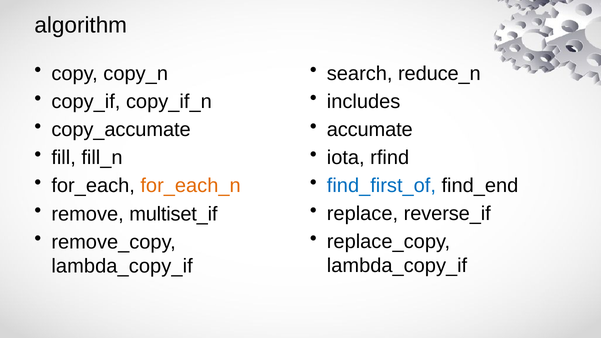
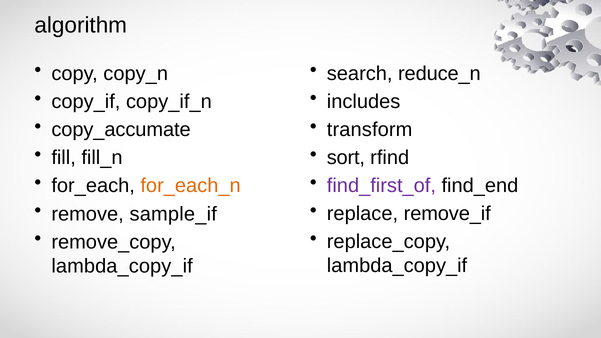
accumate: accumate -> transform
iota: iota -> sort
find_first_of colour: blue -> purple
reverse_if: reverse_if -> remove_if
multiset_if: multiset_if -> sample_if
